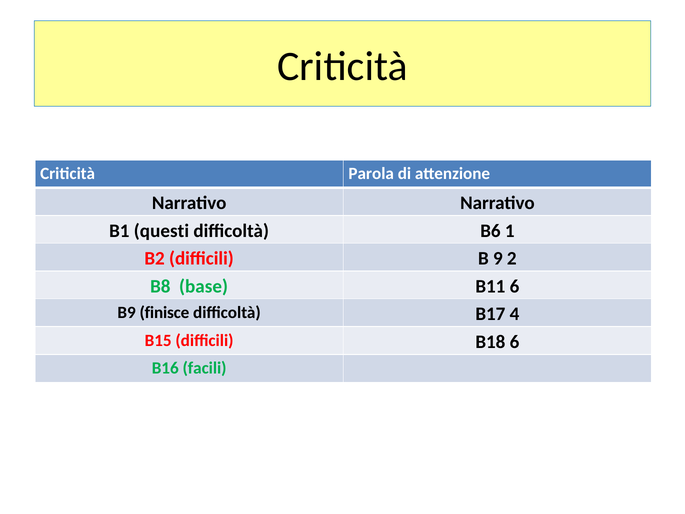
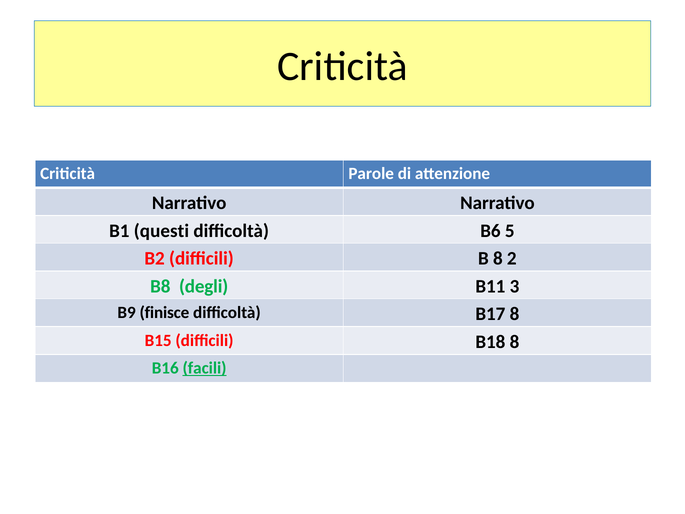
Parola: Parola -> Parole
1: 1 -> 5
B 9: 9 -> 8
base: base -> degli
B11 6: 6 -> 3
B17 4: 4 -> 8
B18 6: 6 -> 8
facili underline: none -> present
